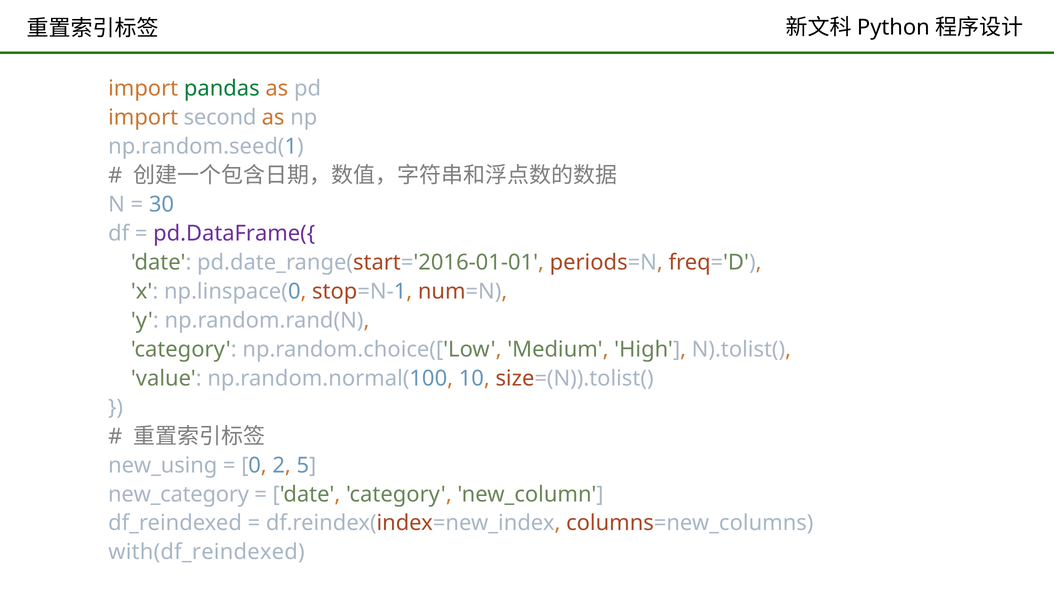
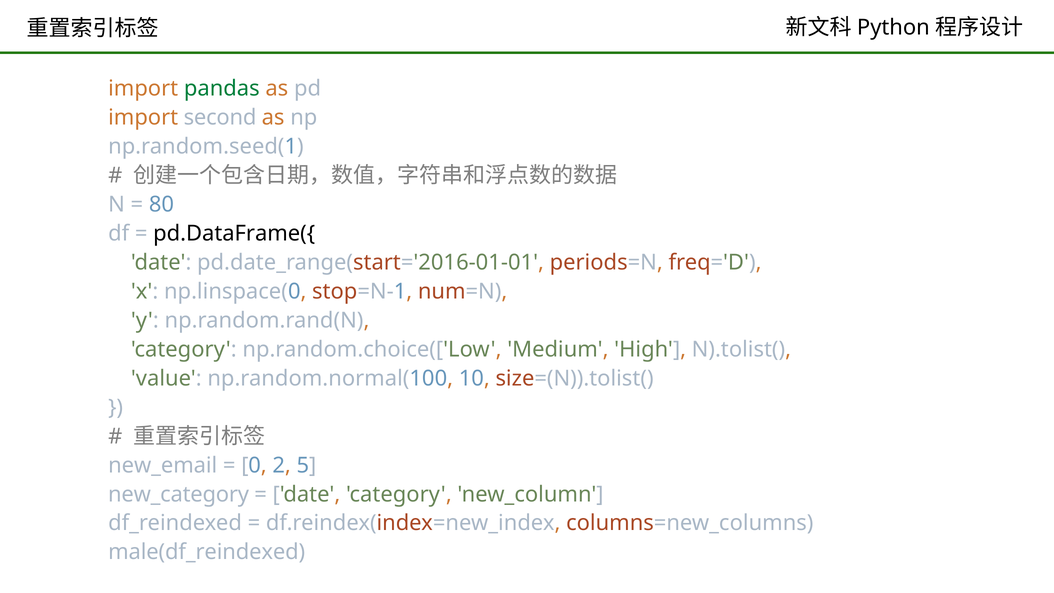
30: 30 -> 80
pd.DataFrame({ colour: purple -> black
new_using: new_using -> new_email
with(df_reindexed: with(df_reindexed -> male(df_reindexed
